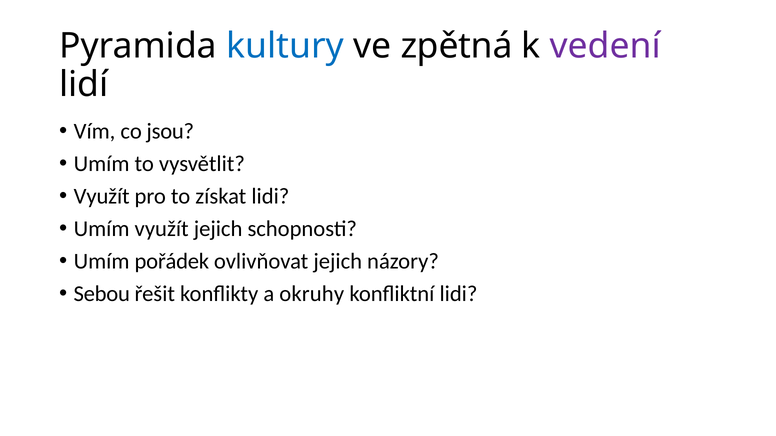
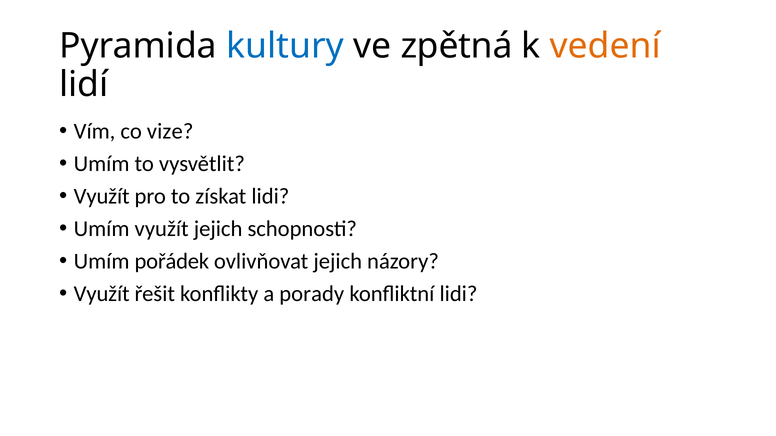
vedení colour: purple -> orange
jsou: jsou -> vize
Sebou at (102, 294): Sebou -> Využít
okruhy: okruhy -> porady
